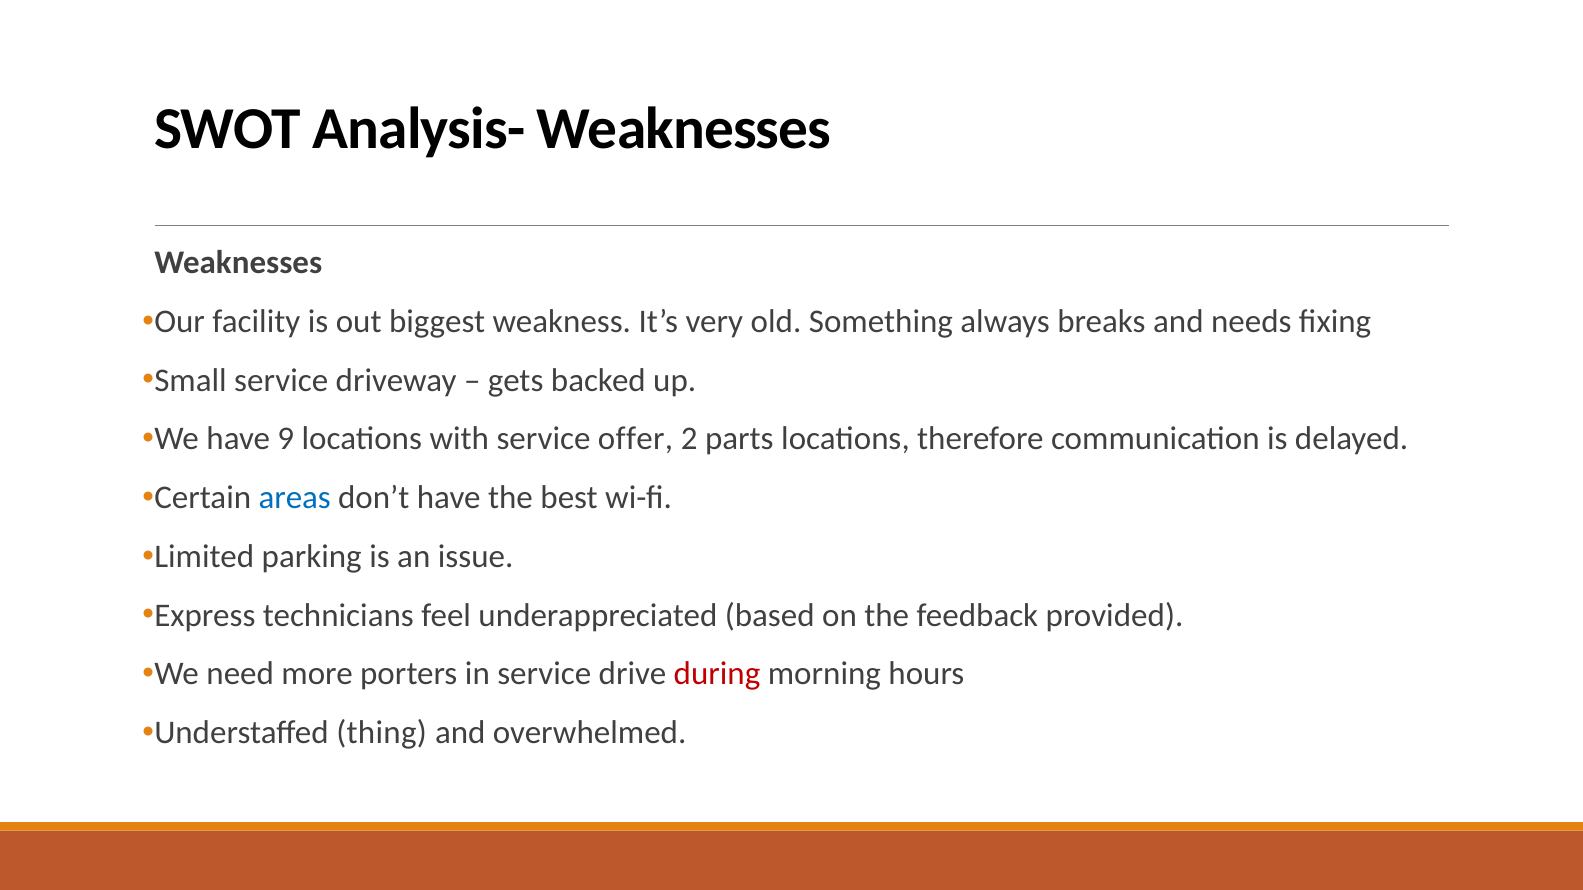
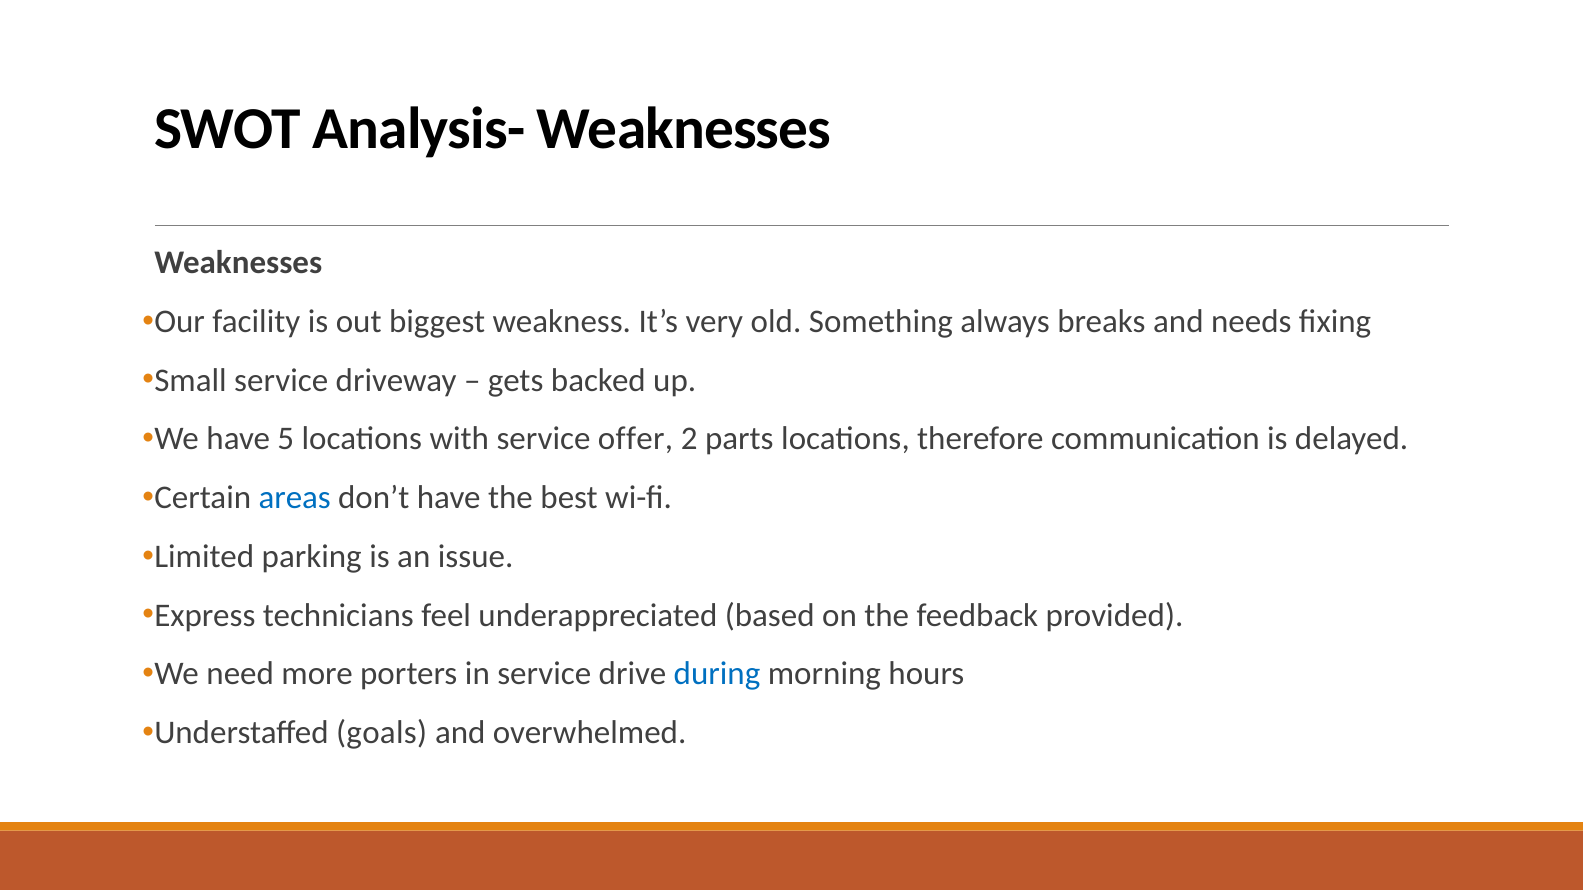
9: 9 -> 5
during colour: red -> blue
thing: thing -> goals
